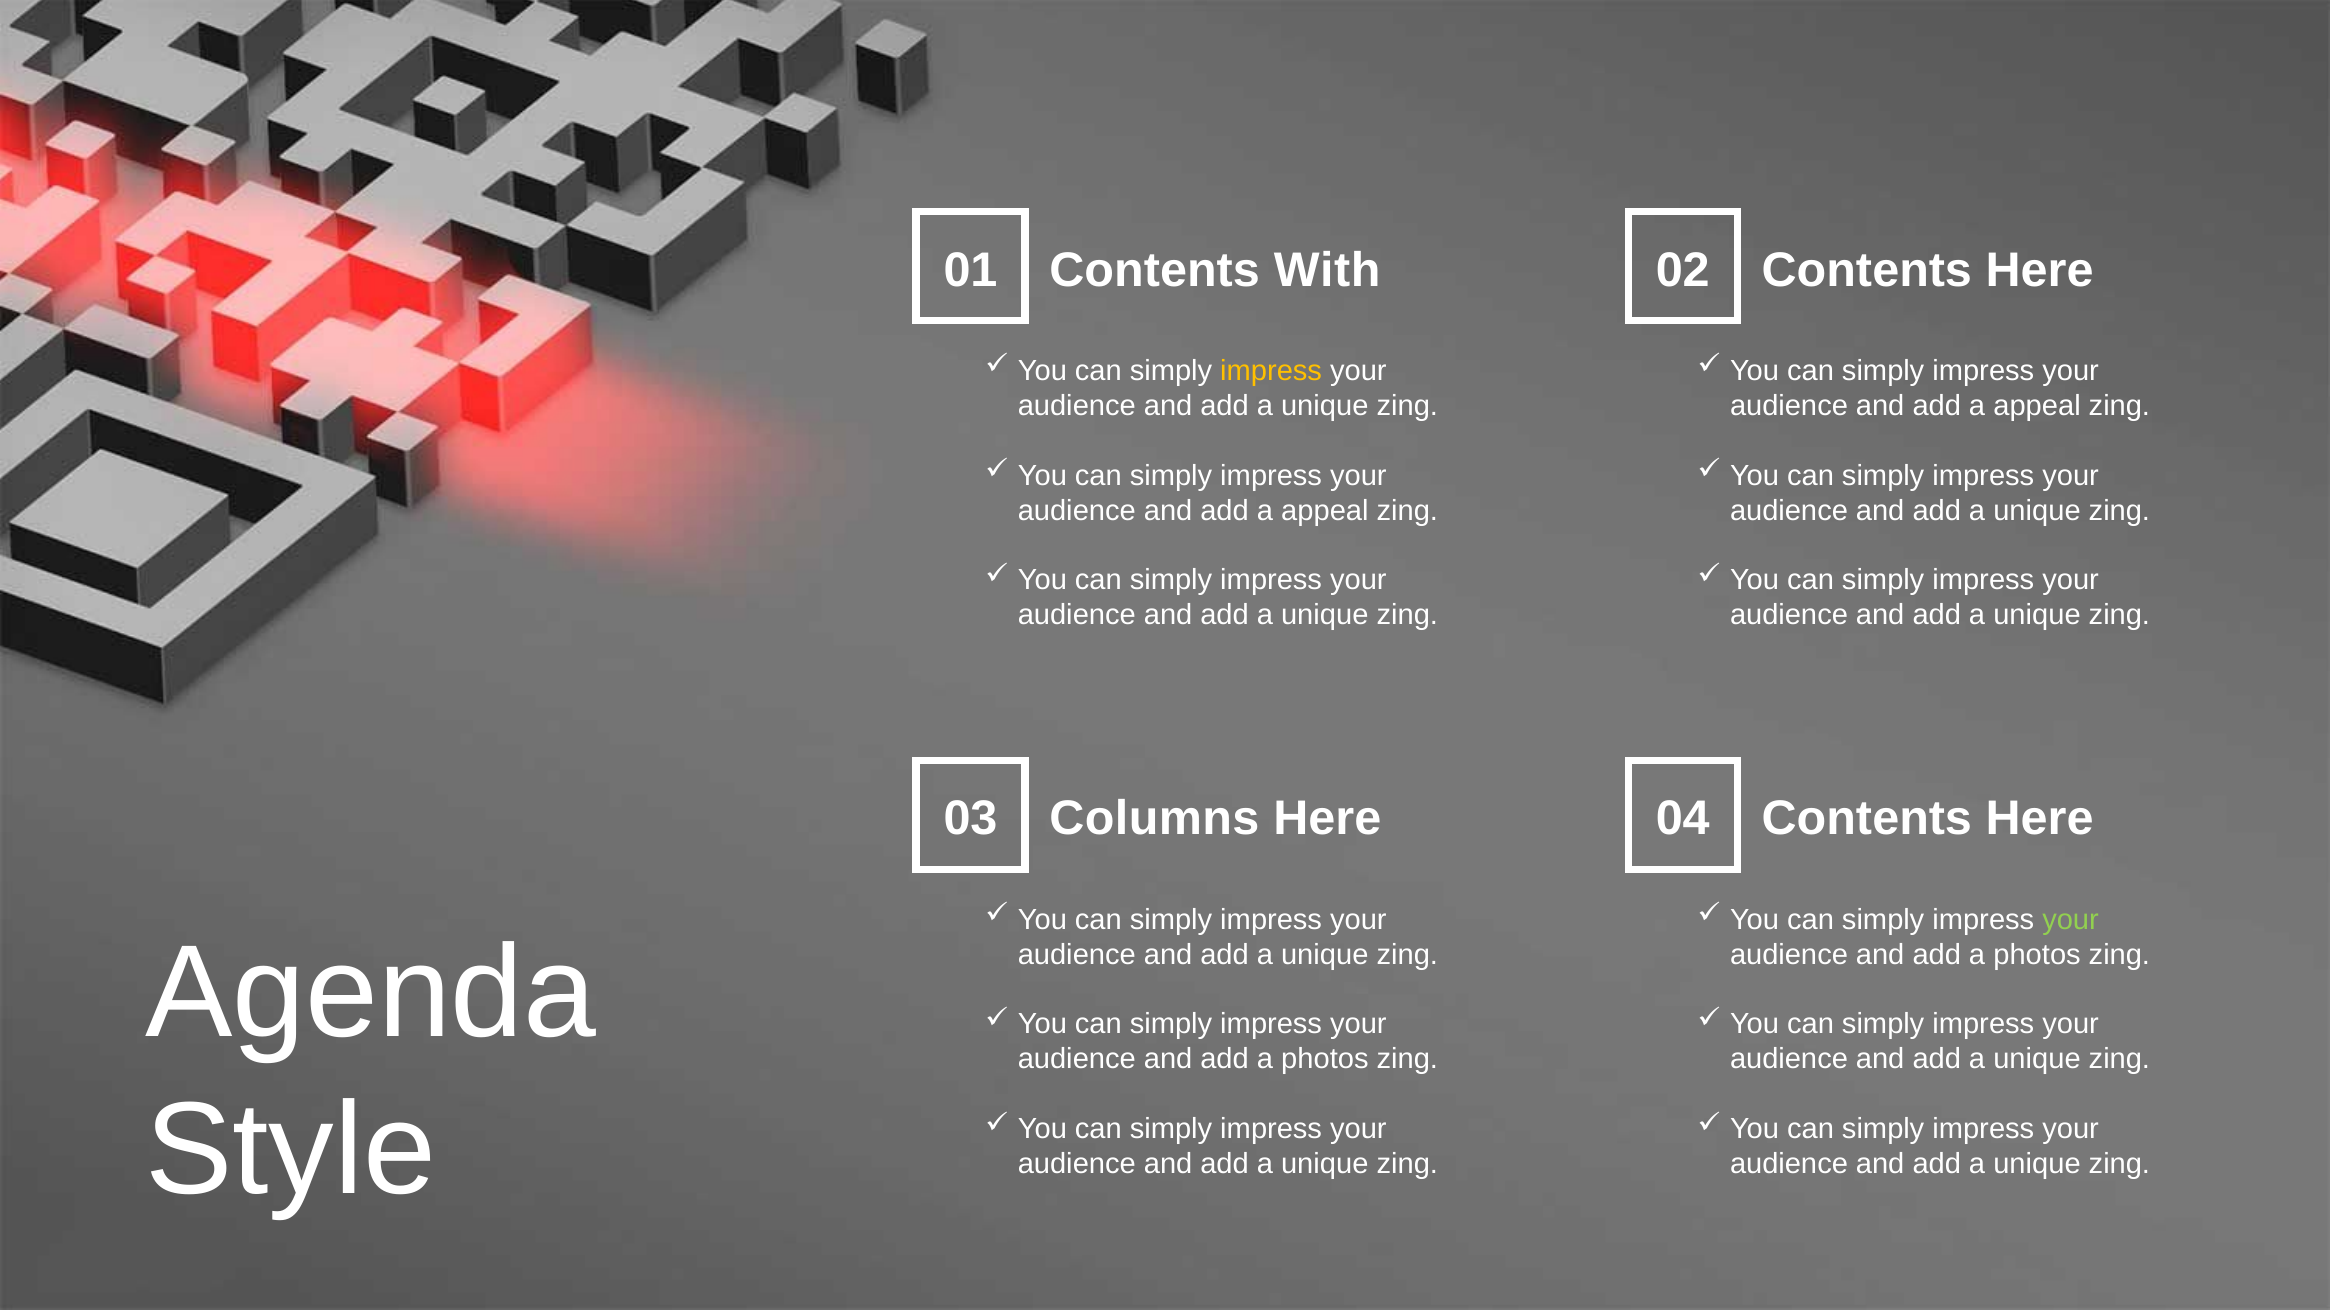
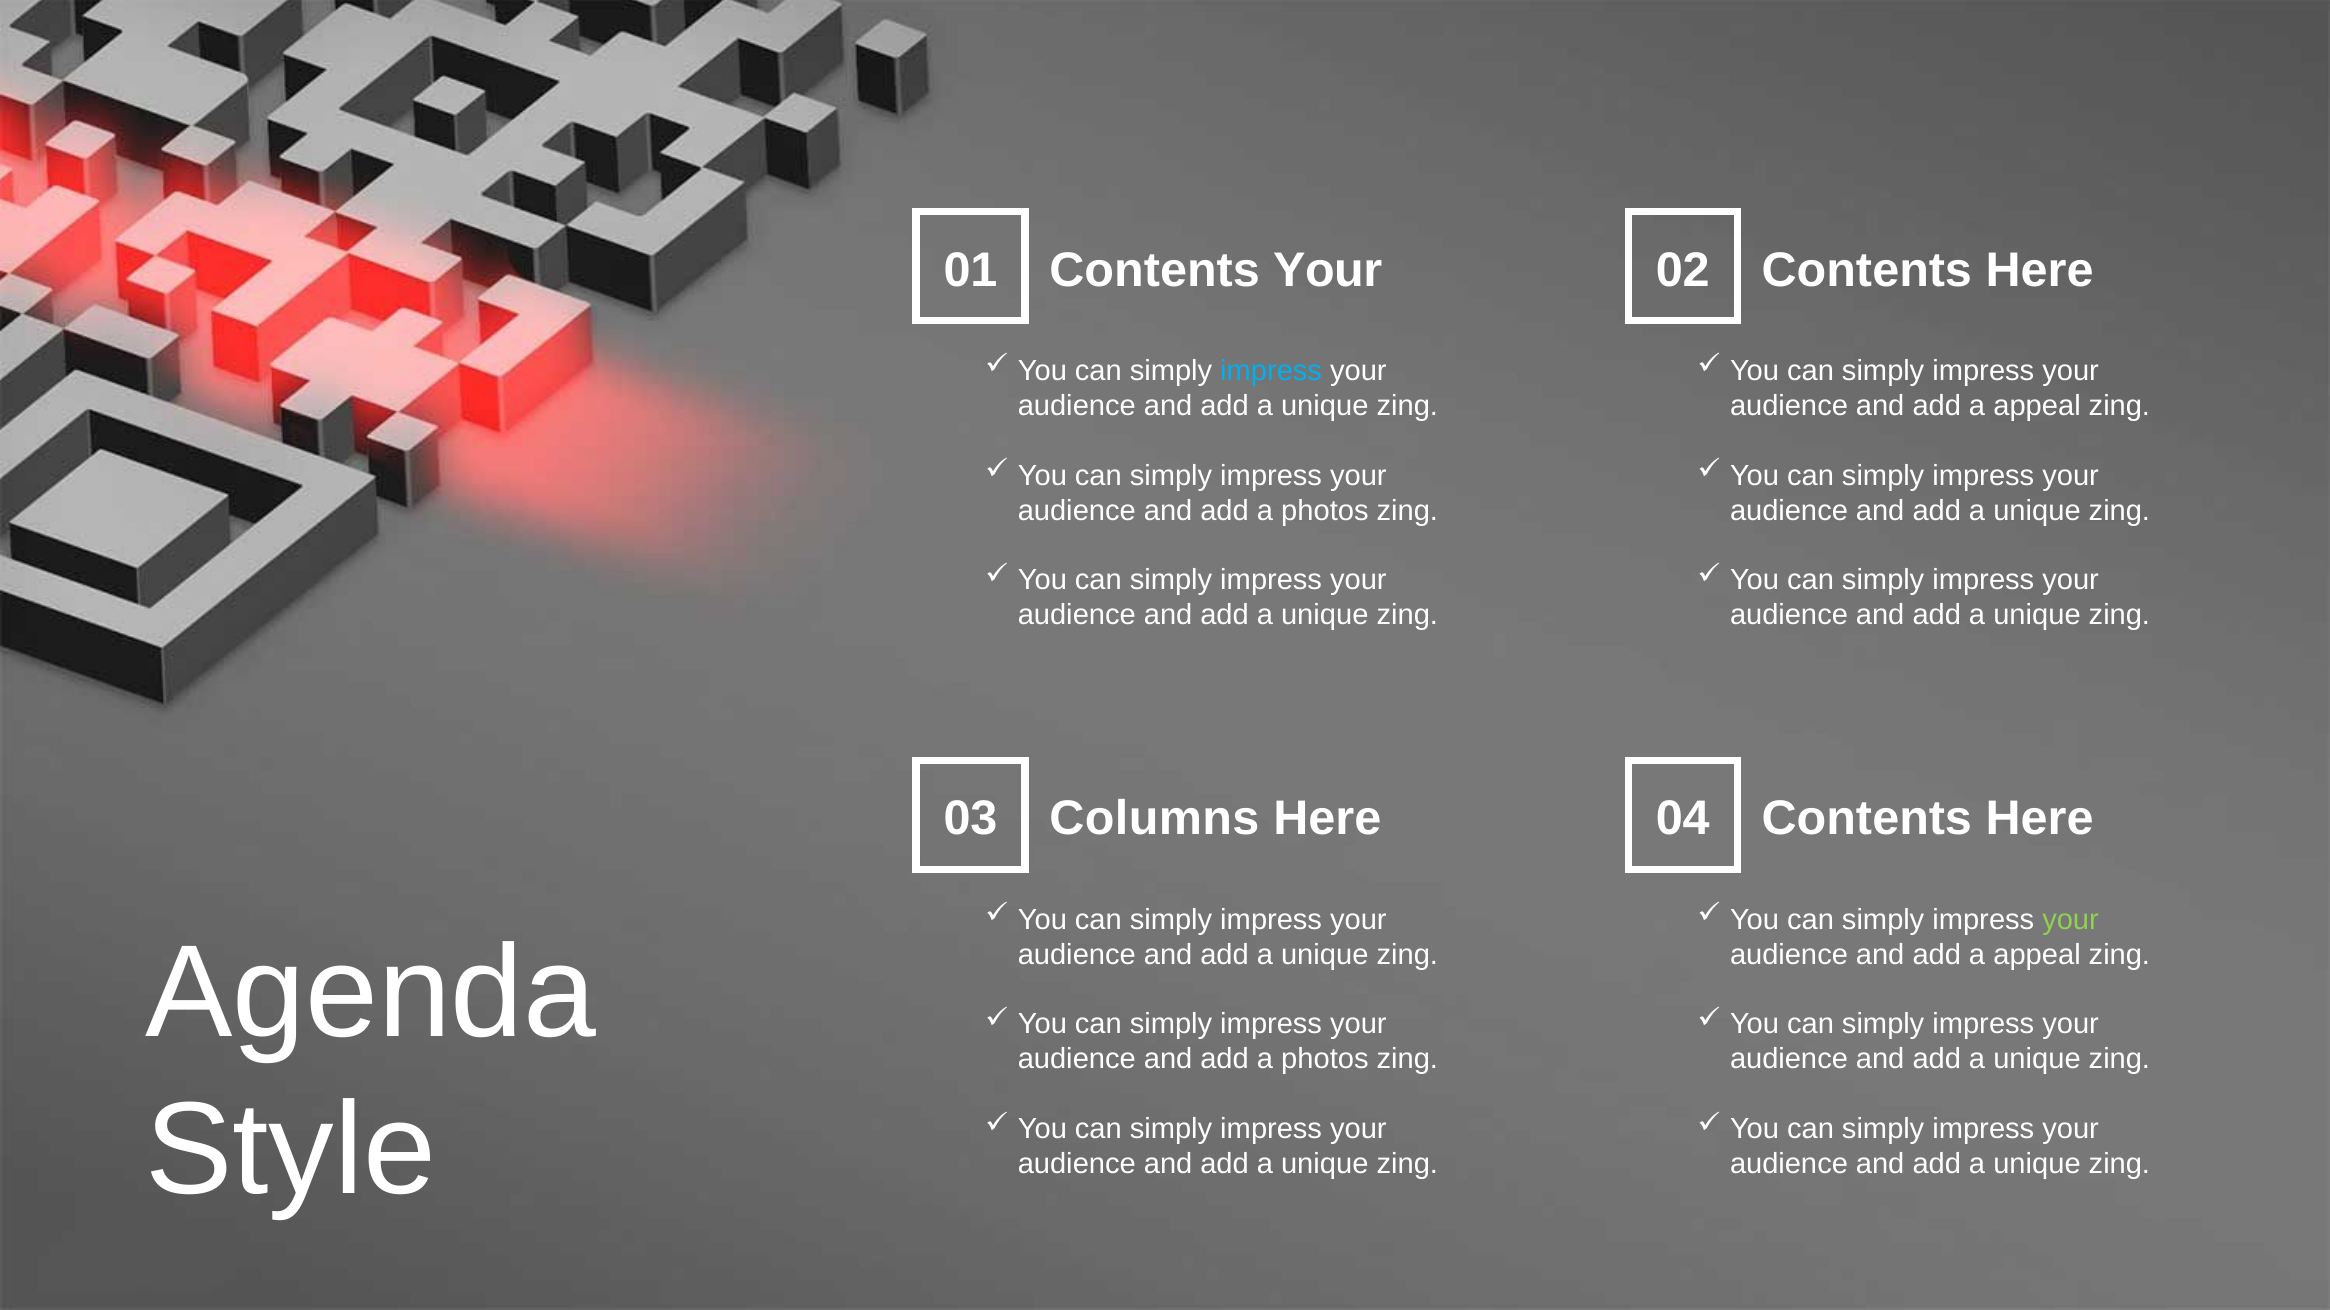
Contents With: With -> Your
impress at (1271, 371) colour: yellow -> light blue
appeal at (1325, 511): appeal -> photos
photos at (2037, 955): photos -> appeal
